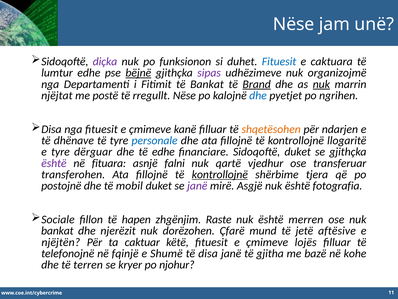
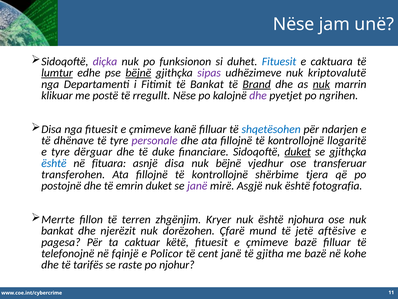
lumtur underline: none -> present
organizojmë: organizojmë -> kriptovalutë
njëjtat: njëjtat -> klikuar
dhe at (258, 95) colour: blue -> purple
shqetësohen colour: orange -> blue
personale colour: blue -> purple
të edhe: edhe -> duke
duket at (298, 152) underline: none -> present
është at (54, 163) colour: purple -> blue
asnjë falni: falni -> disa
nuk qartë: qartë -> bëjnë
kontrollojnë at (220, 174) underline: present -> none
mobil: mobil -> emrin
Sociale: Sociale -> Merrte
hapen: hapen -> terren
Raste: Raste -> Kryer
merren: merren -> njohura
njëjtën: njëjtën -> pagesa
çmimeve lojës: lojës -> bazë
Shumë: Shumë -> Policor
të disa: disa -> cent
terren: terren -> tarifës
kryer: kryer -> raste
